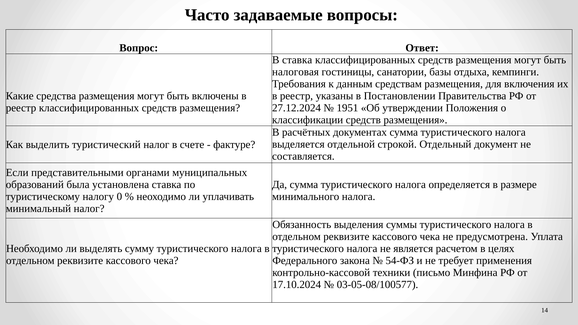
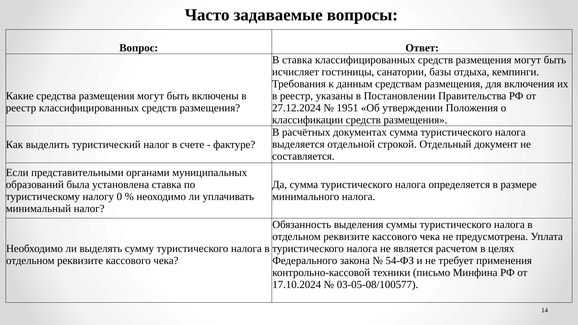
налоговая: налоговая -> исчисляет
